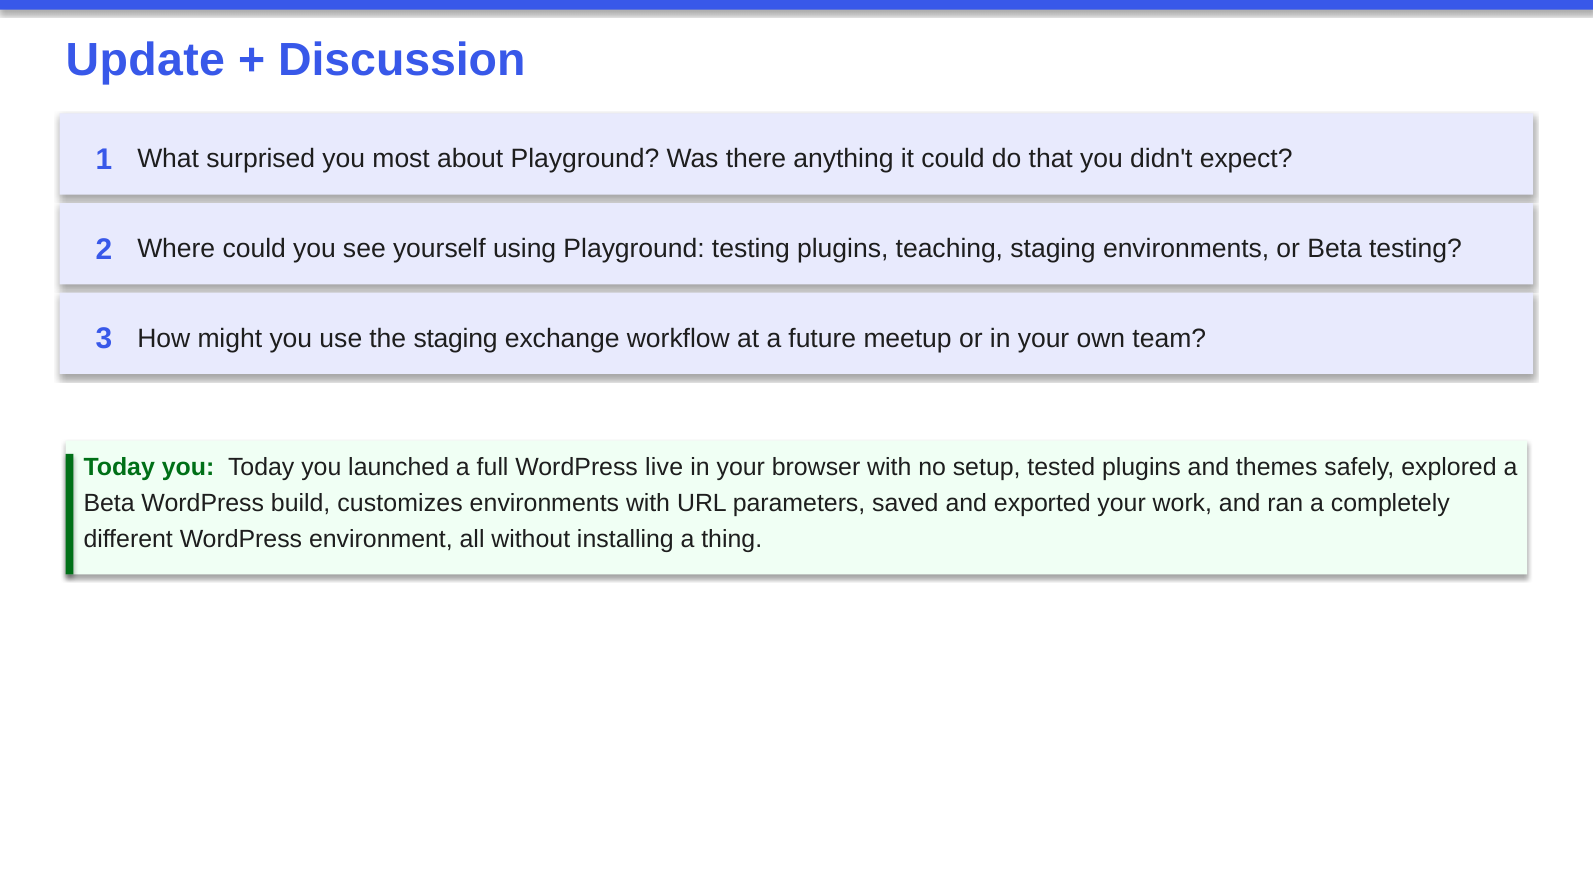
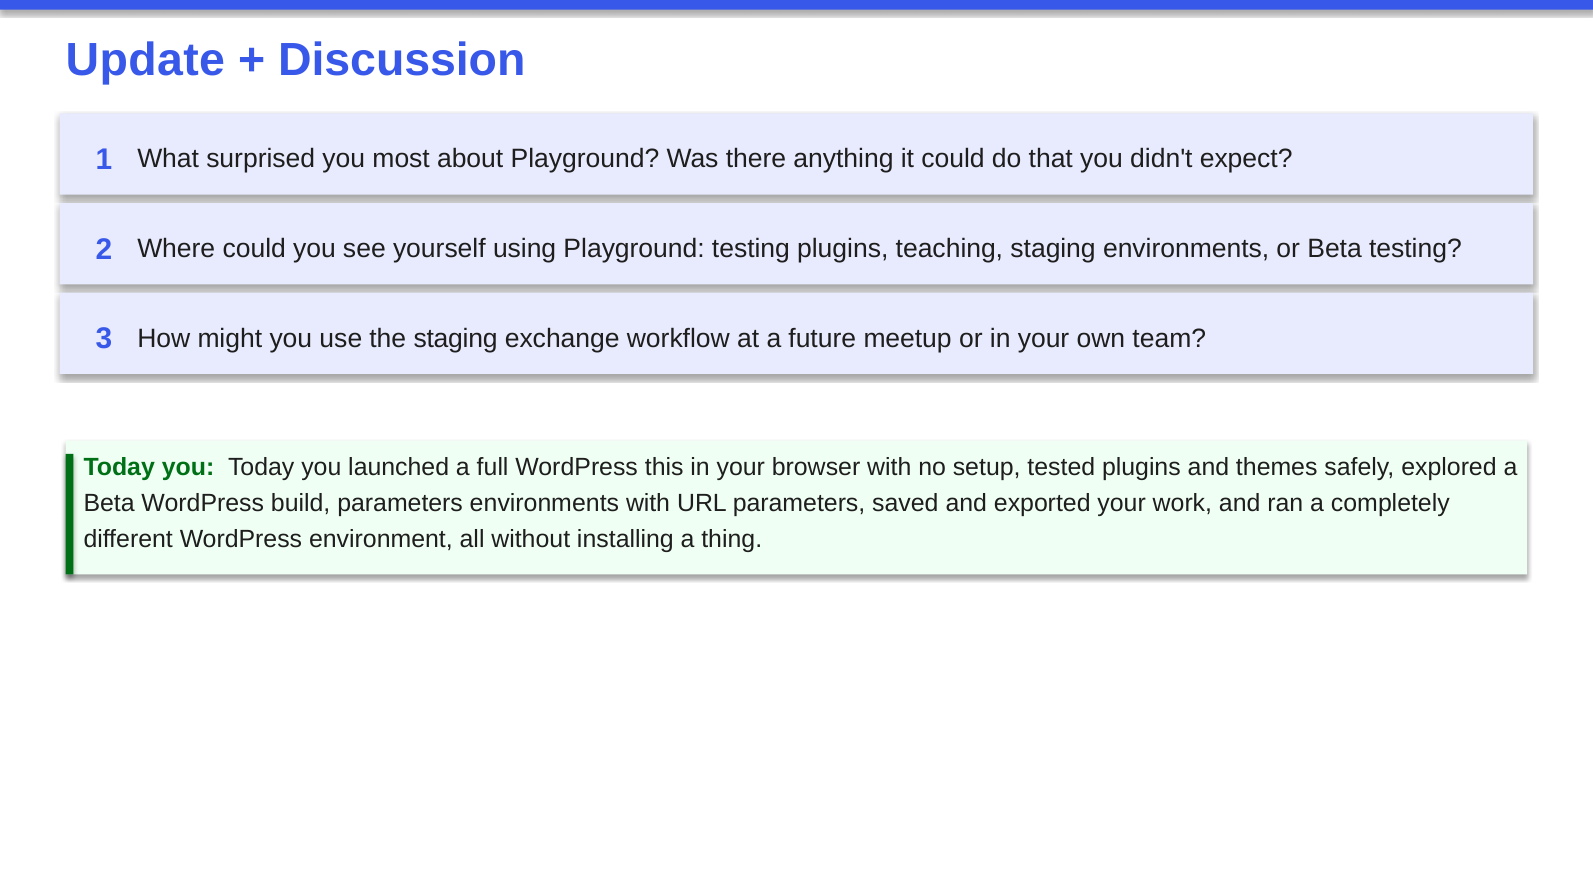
live: live -> this
build customizes: customizes -> parameters
